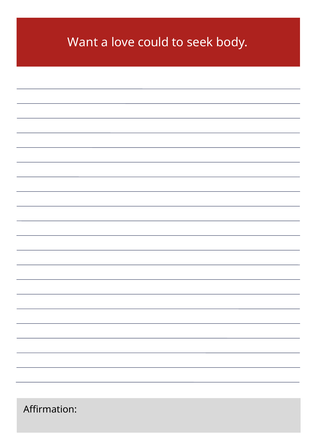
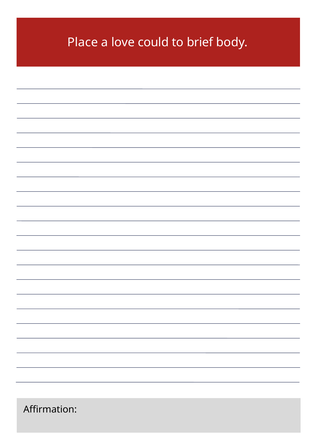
Want: Want -> Place
seek: seek -> brief
